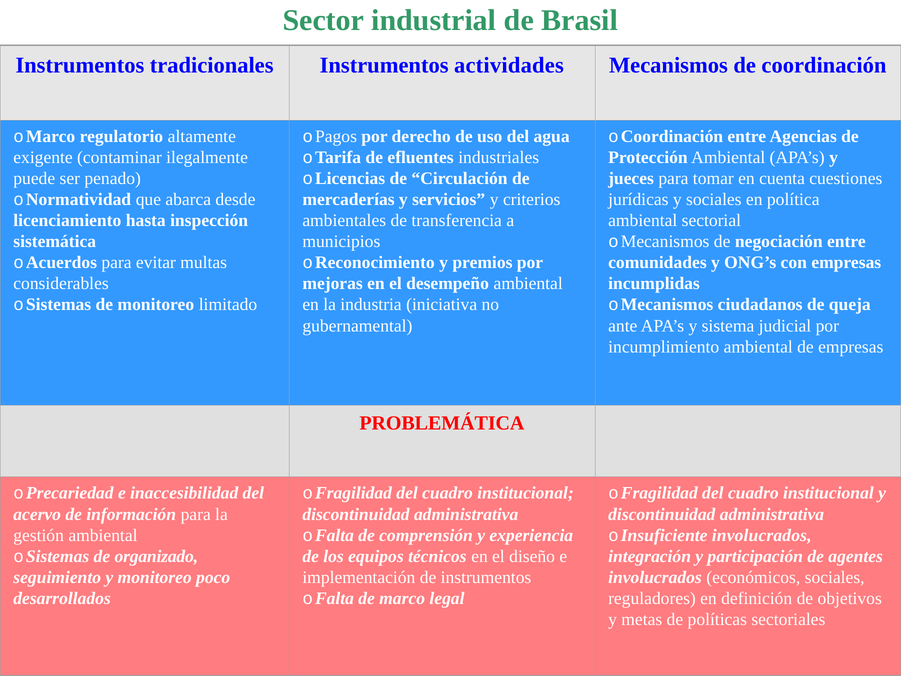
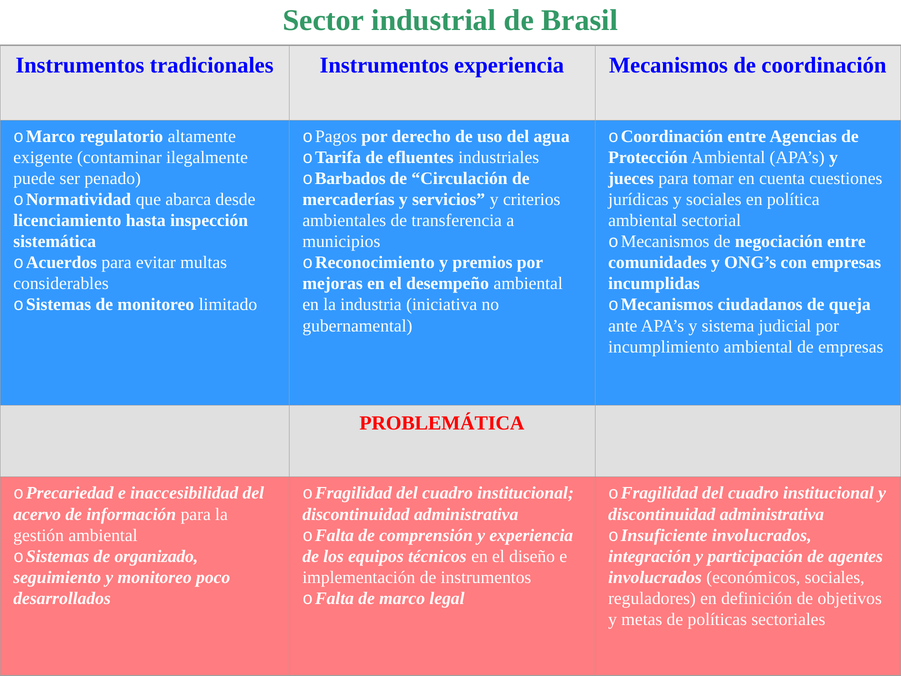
Instrumentos actividades: actividades -> experiencia
Licencias: Licencias -> Barbados
